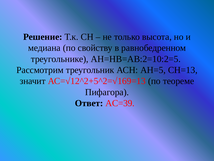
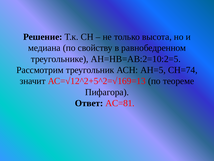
СН=13: СН=13 -> СН=74
АС=39: АС=39 -> АС=81
